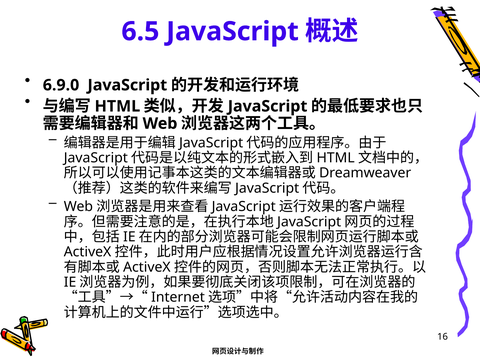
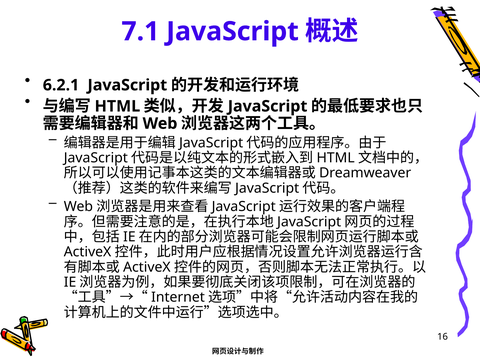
6.5: 6.5 -> 7.1
6.9.0: 6.9.0 -> 6.2.1
